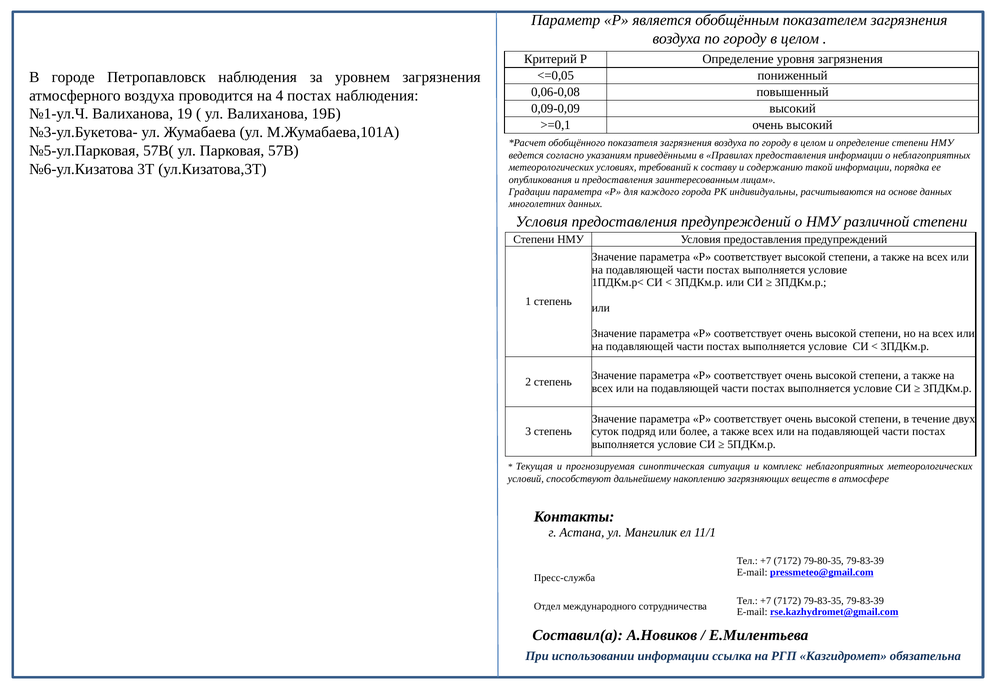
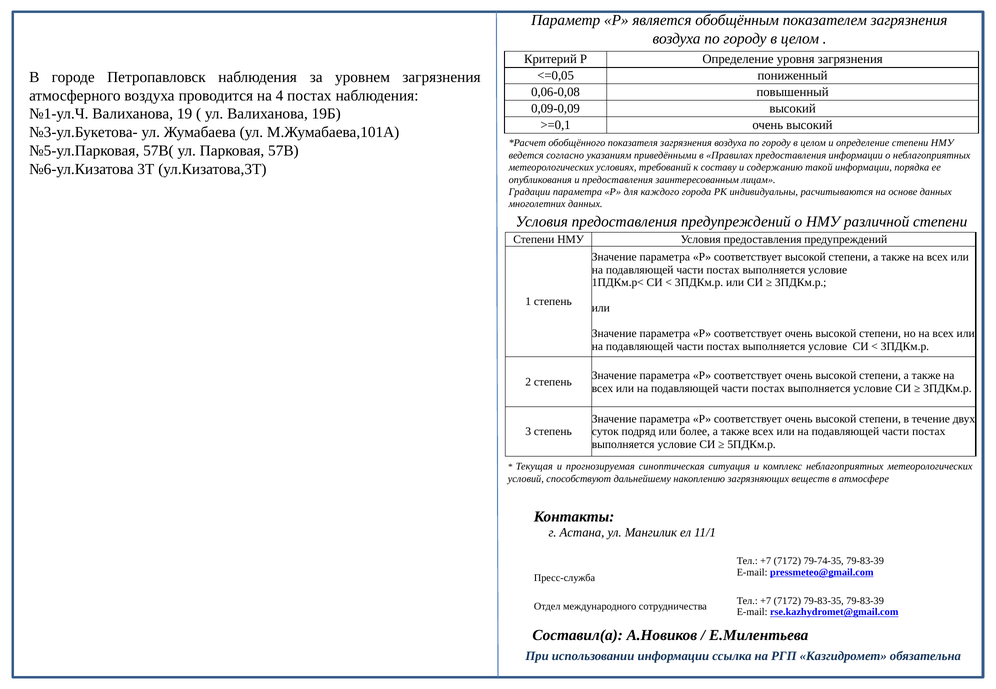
79-80-35: 79-80-35 -> 79-74-35
